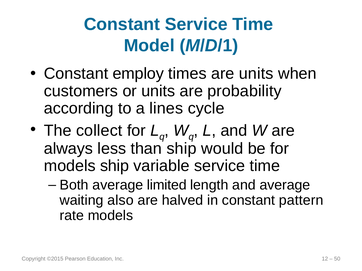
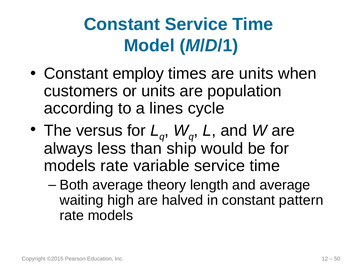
probability: probability -> population
collect: collect -> versus
models ship: ship -> rate
limited: limited -> theory
also: also -> high
